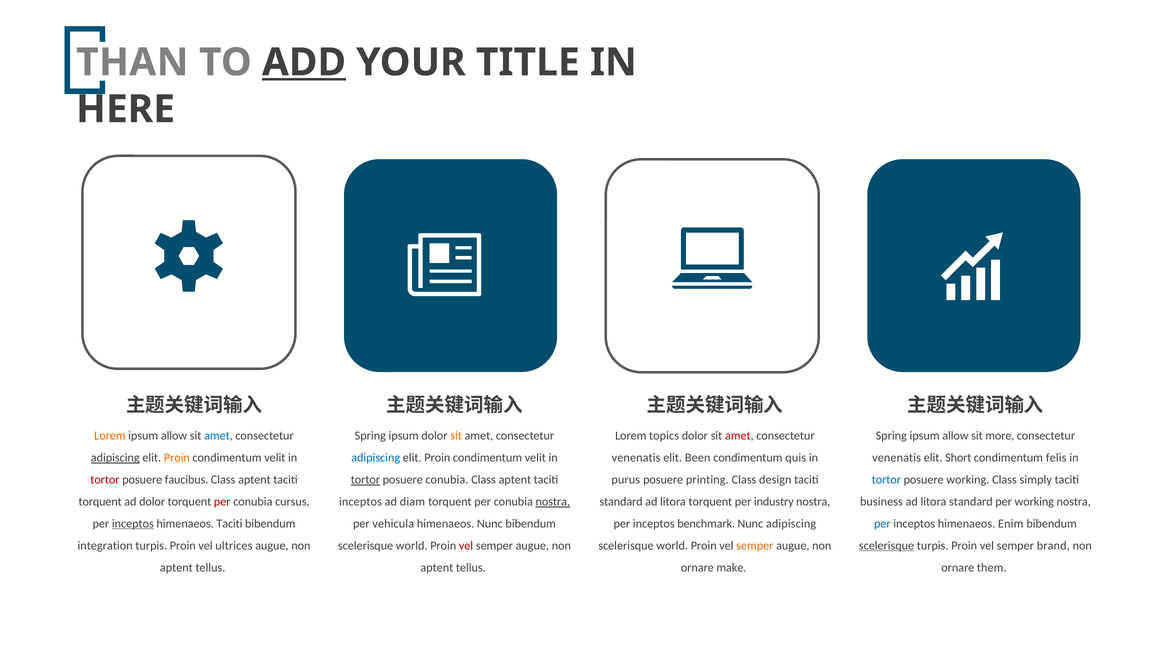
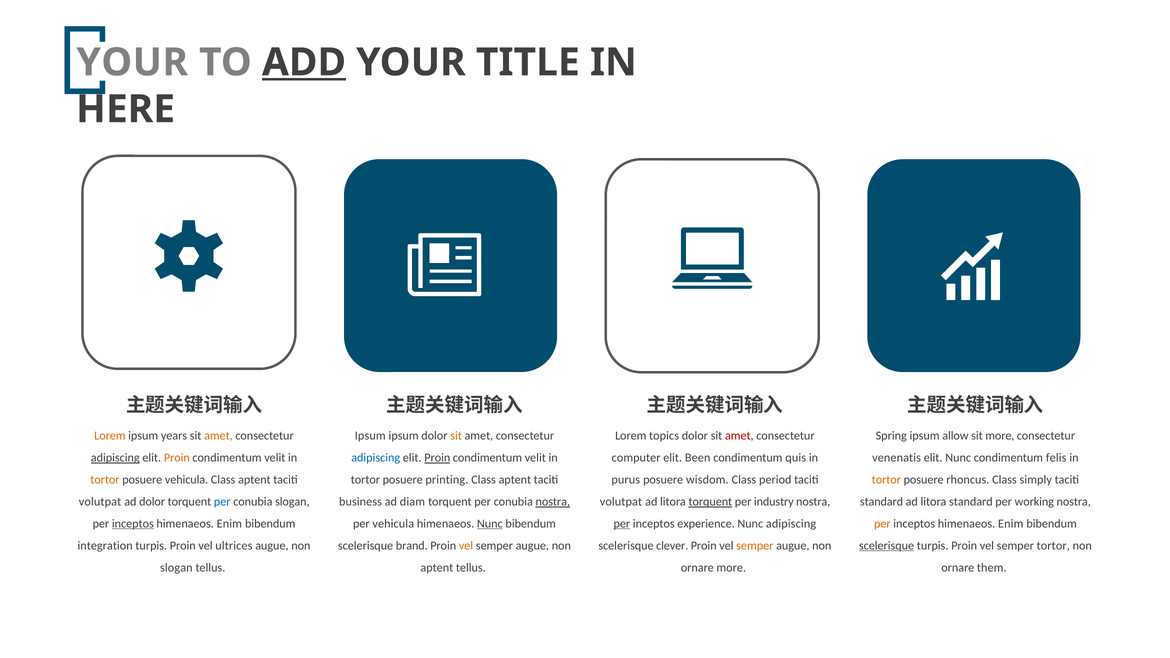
THAN at (132, 62): THAN -> YOUR
allow at (174, 436): allow -> years
amet at (218, 436) colour: blue -> orange
Spring at (370, 436): Spring -> Ipsum
Proin at (437, 458) underline: none -> present
venenatis at (636, 458): venenatis -> computer
elit Short: Short -> Nunc
tortor at (105, 480) colour: red -> orange
posuere faucibus: faucibus -> vehicula
tortor at (365, 480) underline: present -> none
posuere conubia: conubia -> printing
printing: printing -> wisdom
design: design -> period
tortor at (886, 480) colour: blue -> orange
posuere working: working -> rhoncus
torquent at (100, 502): torquent -> volutpat
per at (222, 502) colour: red -> blue
conubia cursus: cursus -> slogan
inceptos at (360, 502): inceptos -> business
standard at (621, 502): standard -> volutpat
torquent at (710, 502) underline: none -> present
business at (881, 502): business -> standard
Taciti at (229, 524): Taciti -> Enim
Nunc at (490, 524) underline: none -> present
per at (622, 524) underline: none -> present
benchmark: benchmark -> experience
per at (882, 524) colour: blue -> orange
world at (412, 546): world -> brand
vel at (466, 546) colour: red -> orange
world at (672, 546): world -> clever
semper brand: brand -> tortor
aptent at (176, 568): aptent -> slogan
ornare make: make -> more
